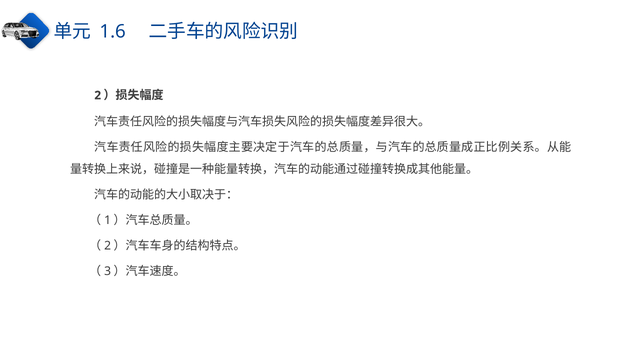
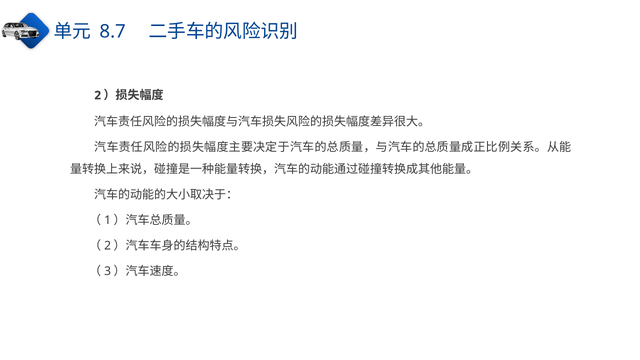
1.6: 1.6 -> 8.7
